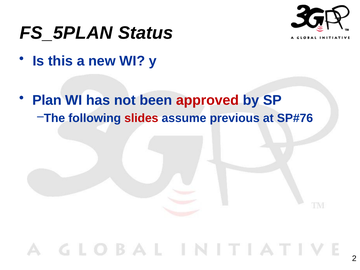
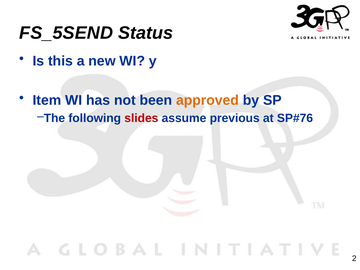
FS_5PLAN: FS_5PLAN -> FS_5SEND
Plan: Plan -> Item
approved colour: red -> orange
